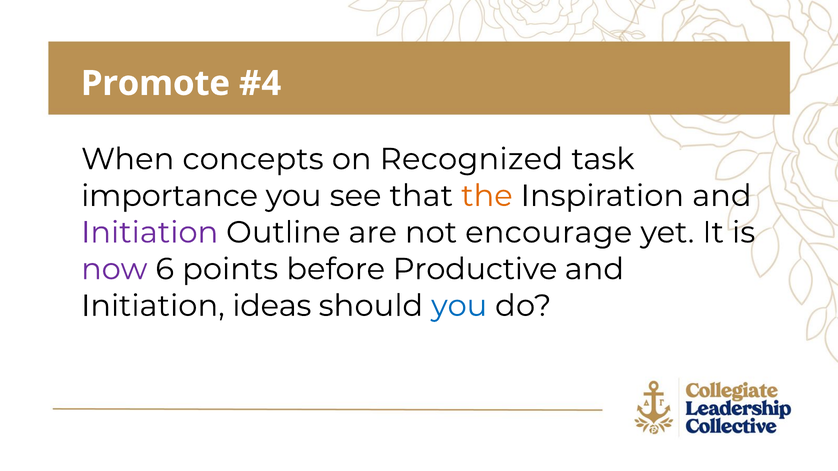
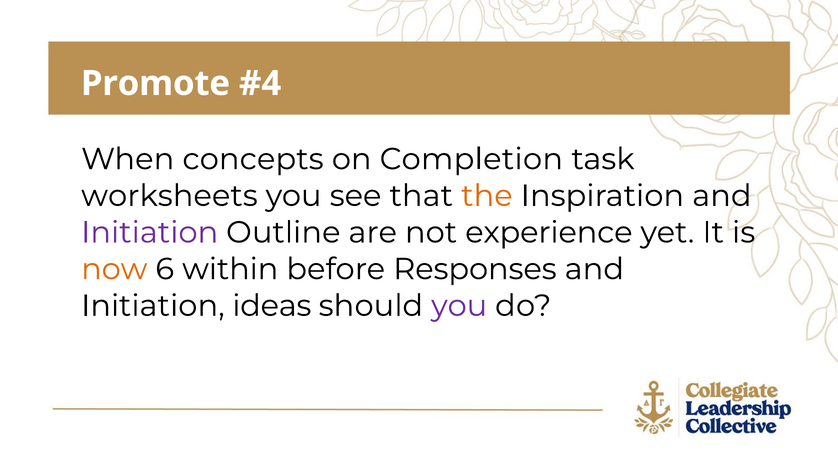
Recognized: Recognized -> Completion
importance: importance -> worksheets
encourage: encourage -> experience
now colour: purple -> orange
points: points -> within
Productive: Productive -> Responses
you at (459, 306) colour: blue -> purple
